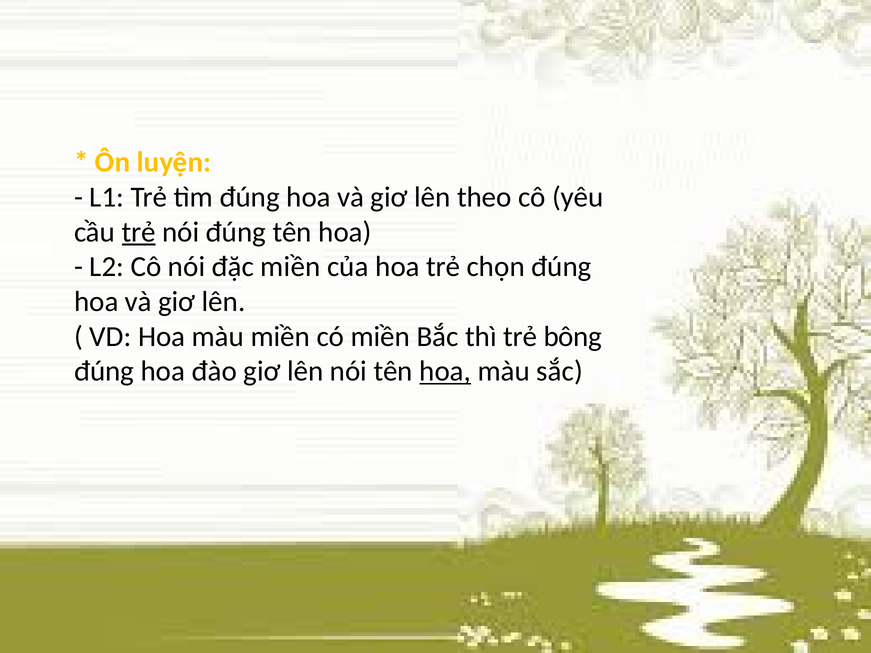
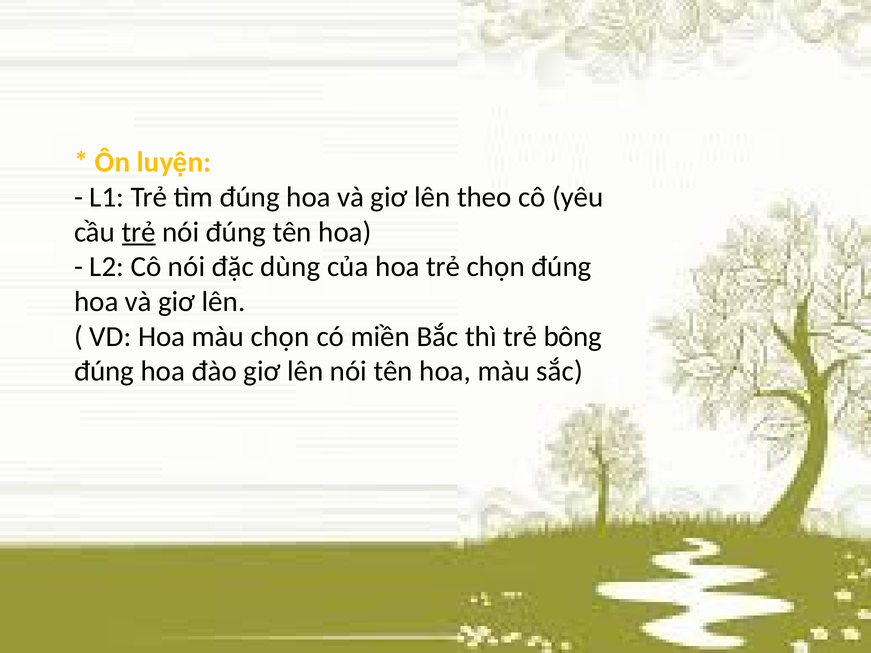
đặc miền: miền -> dùng
màu miền: miền -> chọn
hoa at (445, 371) underline: present -> none
